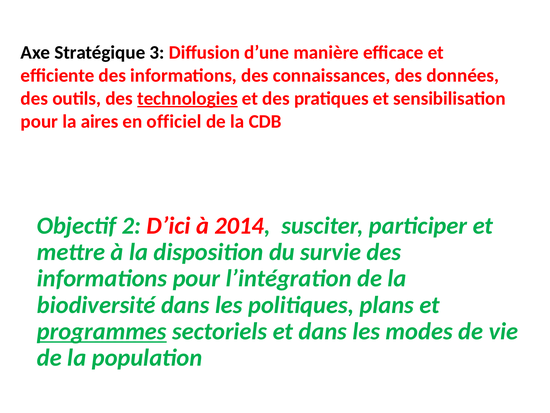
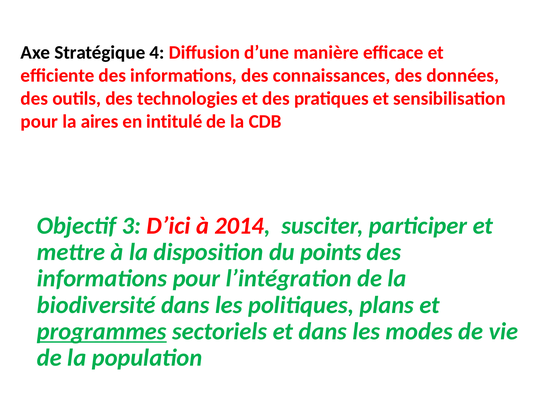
3: 3 -> 4
technologies underline: present -> none
officiel: officiel -> intitulé
2: 2 -> 3
survie: survie -> points
